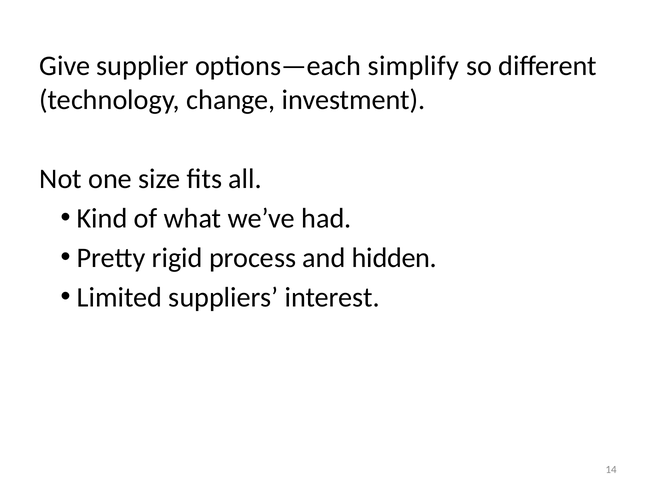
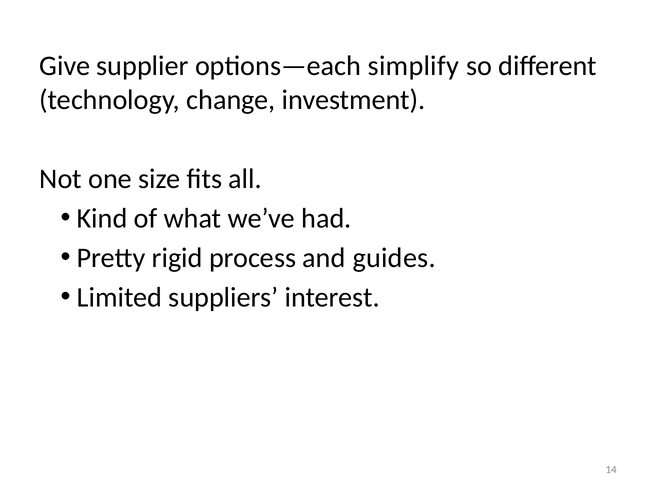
hidden: hidden -> guides
